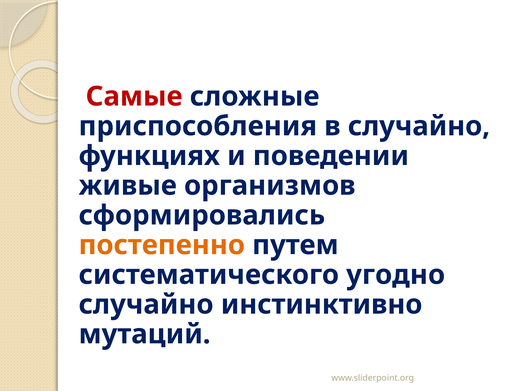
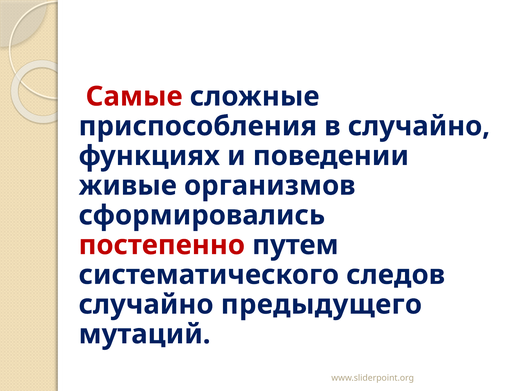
постепенно colour: orange -> red
угодно: угодно -> следов
инстинктивно: инстинктивно -> предыдущего
